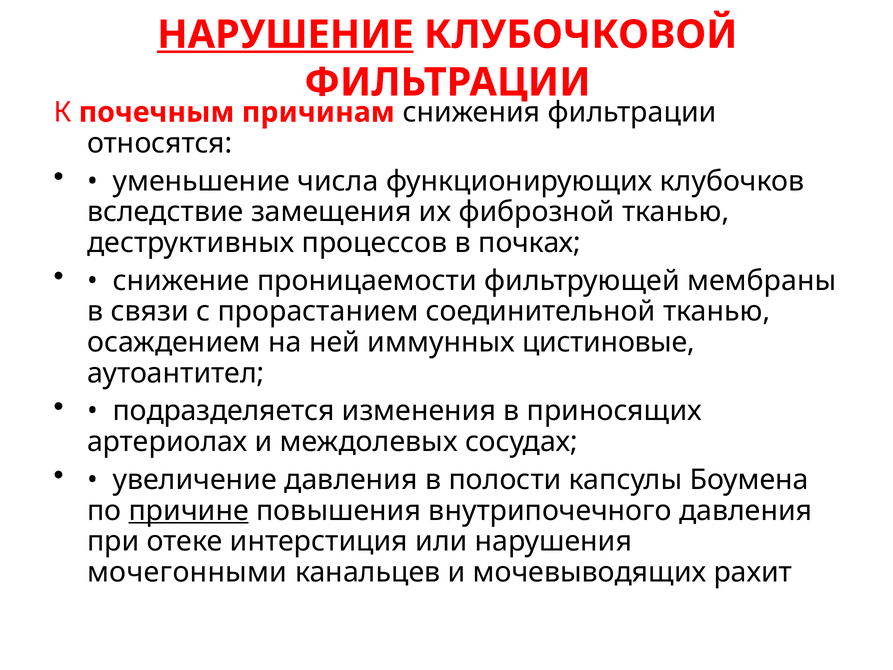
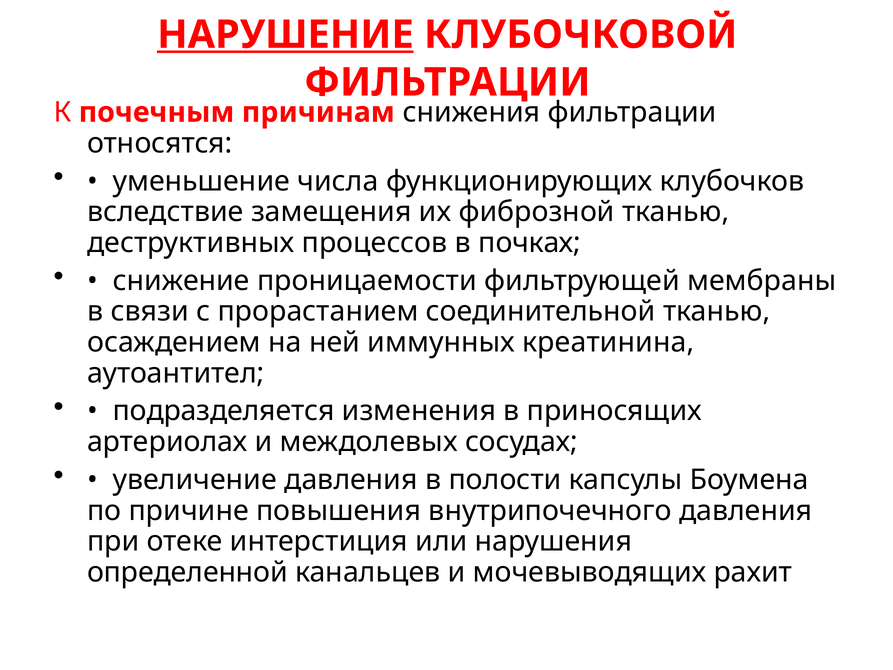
цистиновые: цистиновые -> креатинина
причине underline: present -> none
мочегонными: мочегонными -> определенной
